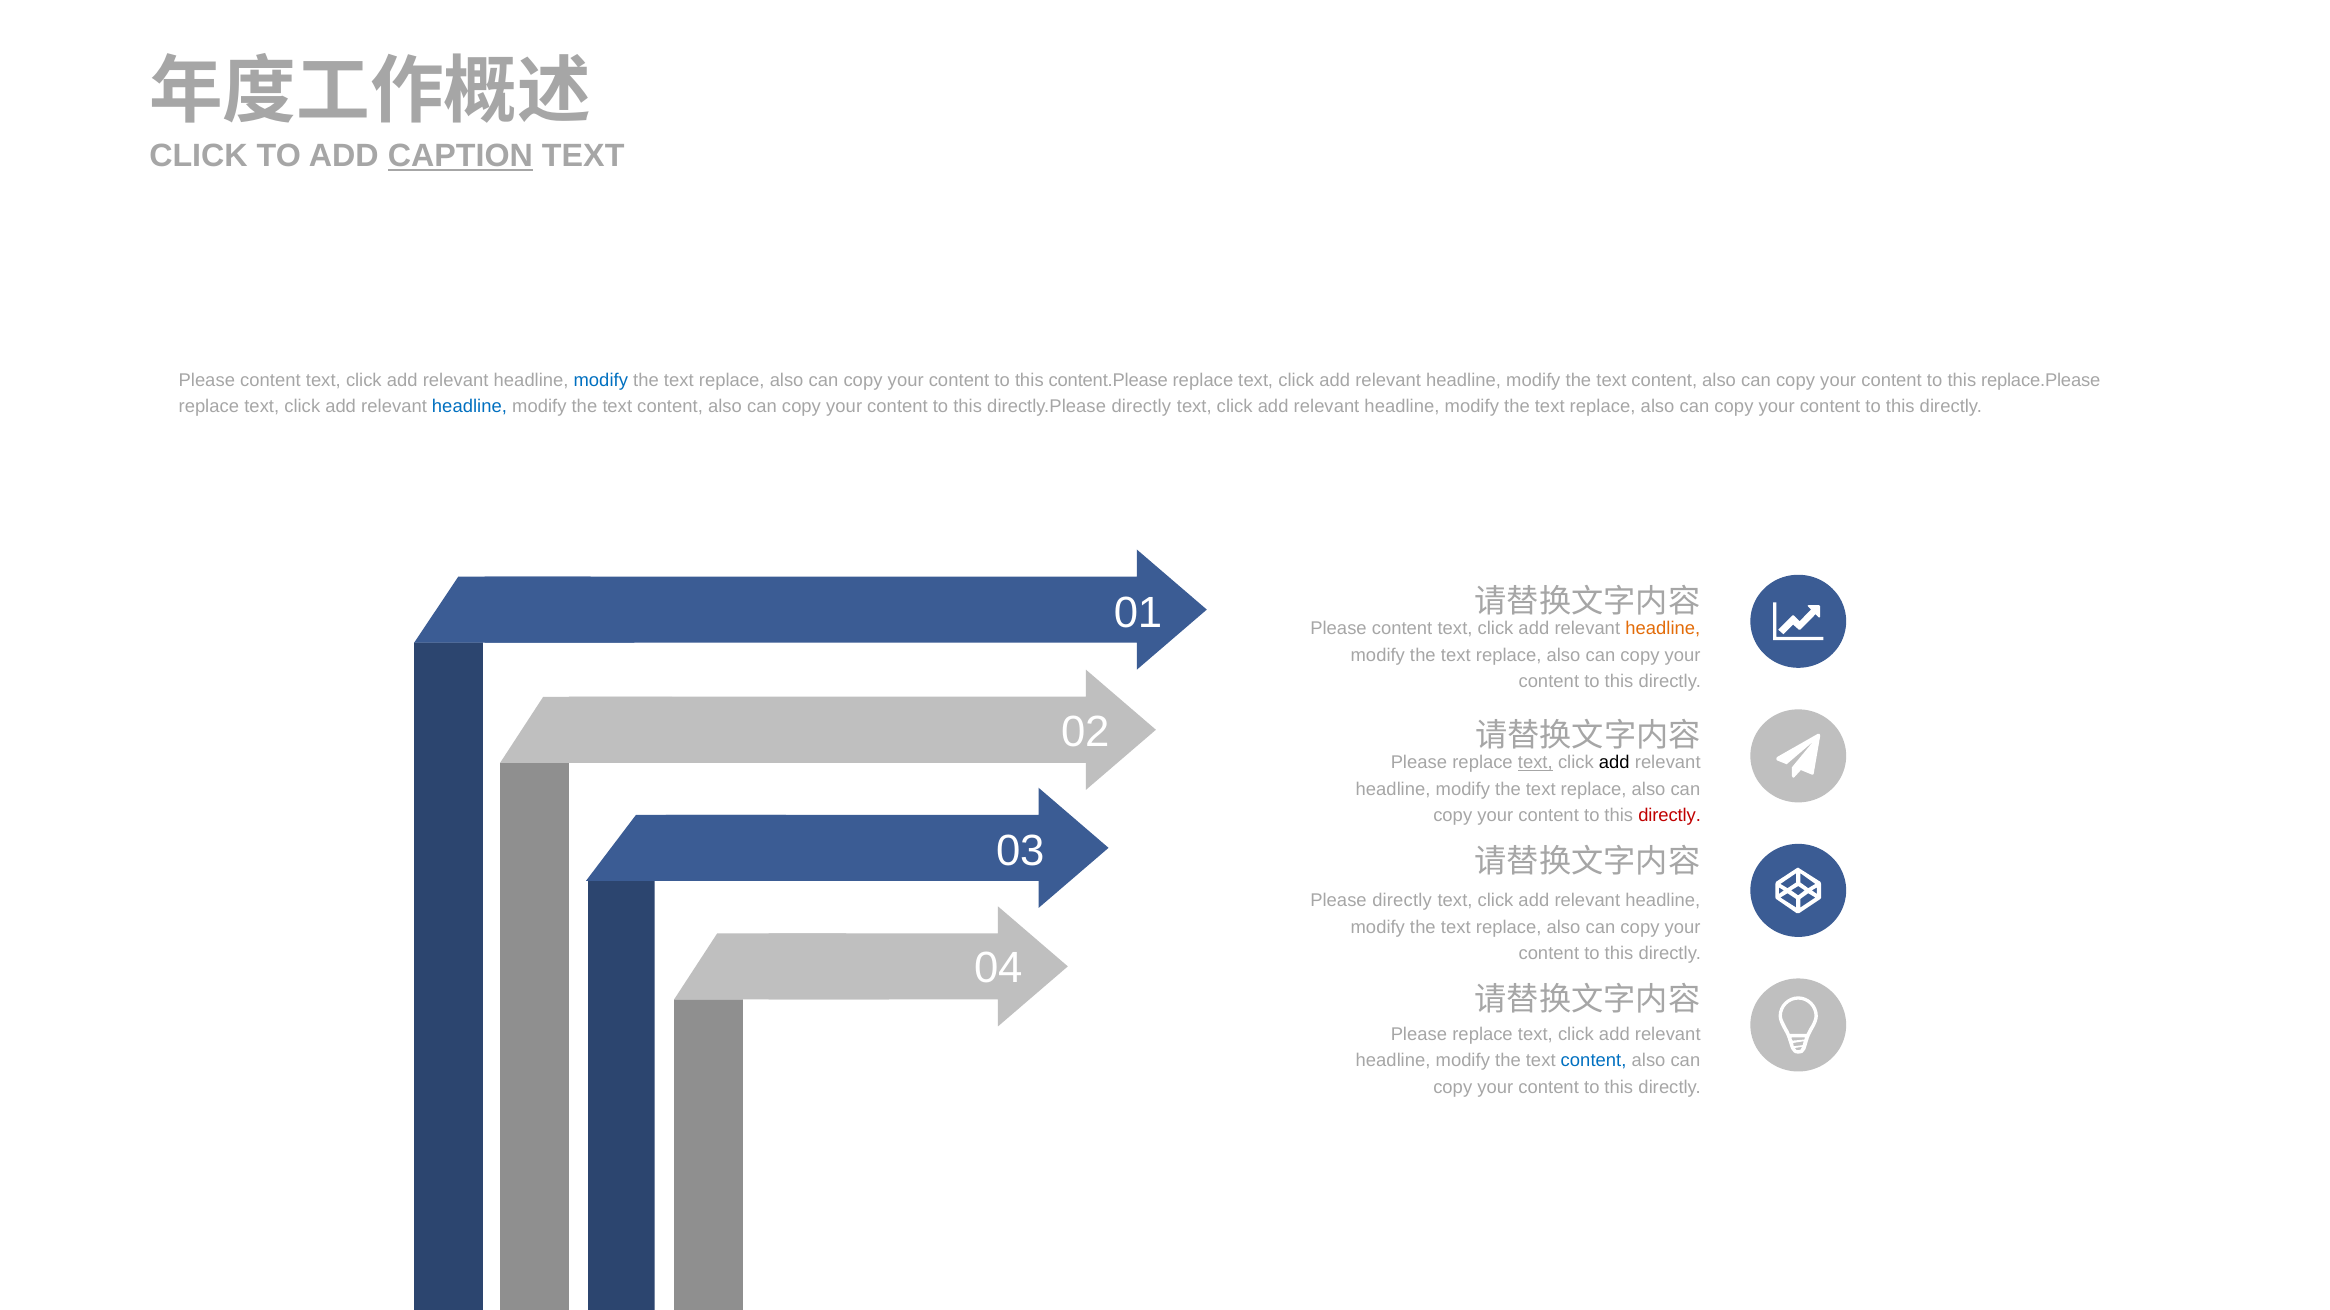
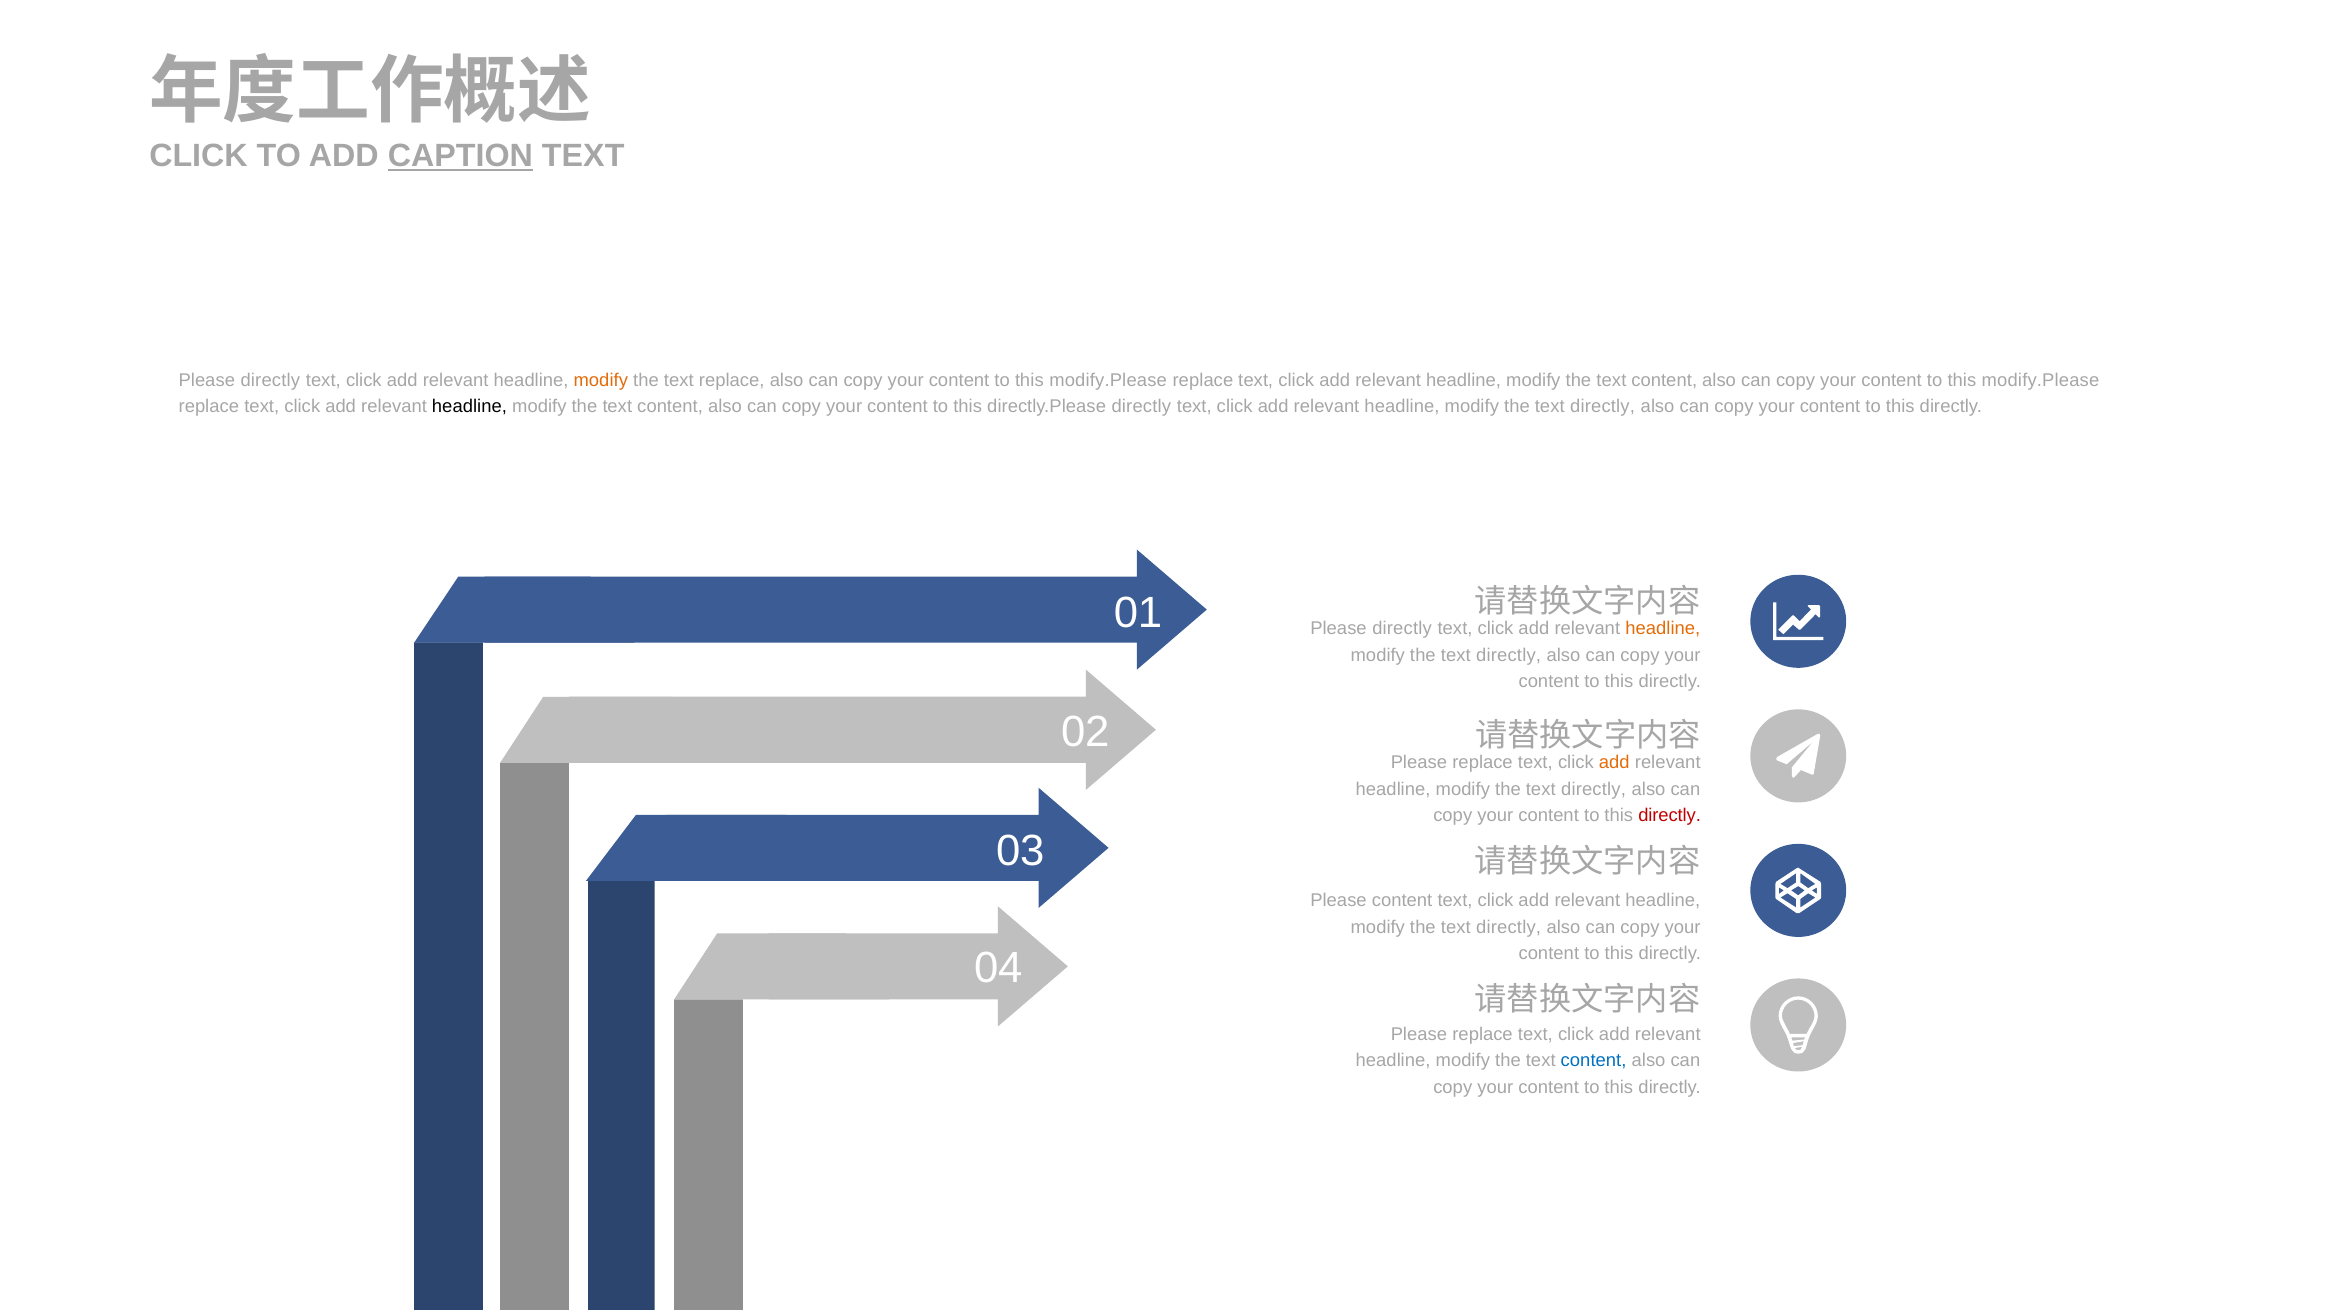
content at (270, 380): content -> directly
modify at (601, 380) colour: blue -> orange
content.Please at (1108, 380): content.Please -> modify.Please
replace.Please at (2041, 380): replace.Please -> modify.Please
headline at (469, 407) colour: blue -> black
replace at (1603, 407): replace -> directly
content at (1402, 629): content -> directly
replace at (1509, 656): replace -> directly
text at (1535, 763) underline: present -> none
add at (1614, 763) colour: black -> orange
replace at (1594, 789): replace -> directly
Please directly: directly -> content
replace at (1509, 928): replace -> directly
